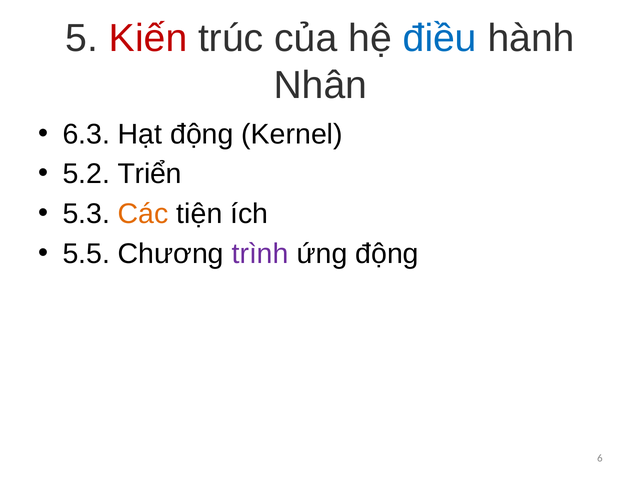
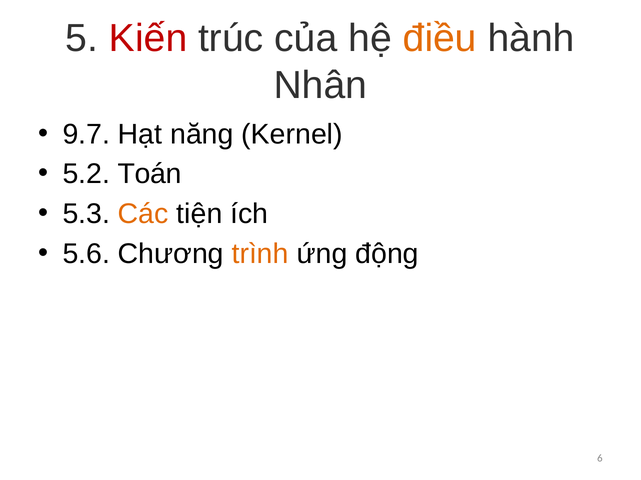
điều colour: blue -> orange
6.3: 6.3 -> 9.7
Hạt động: động -> năng
Triển: Triển -> Toán
5.5: 5.5 -> 5.6
trình colour: purple -> orange
